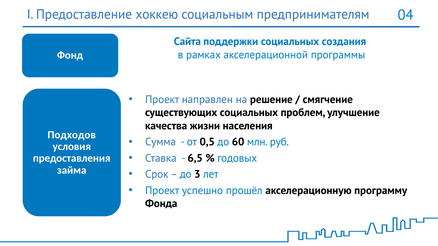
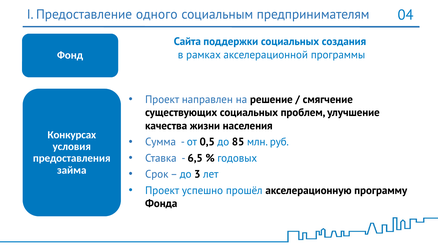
хоккею: хоккею -> одного
Подходов: Подходов -> Конкурсах
60: 60 -> 85
